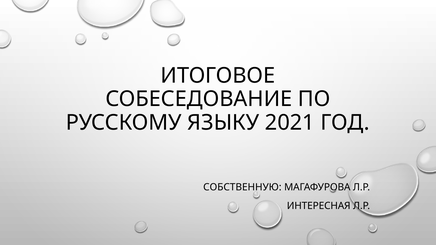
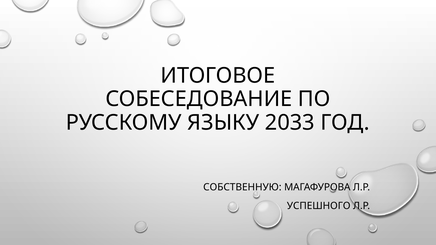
2021: 2021 -> 2033
ИНТЕРЕСНАЯ: ИНТЕРЕСНАЯ -> УСПЕШНОГО
